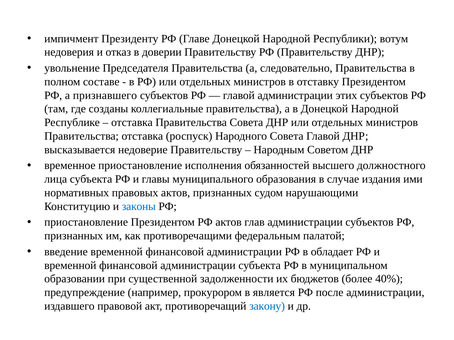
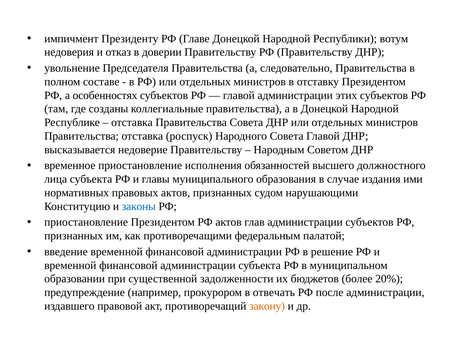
признавшего: признавшего -> особенностях
обладает: обладает -> решение
40%: 40% -> 20%
является: является -> отвечать
закону colour: blue -> orange
